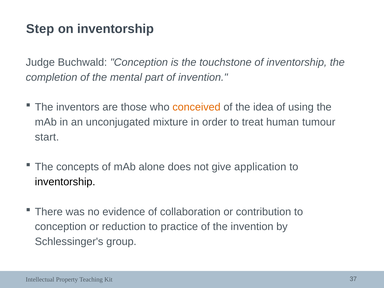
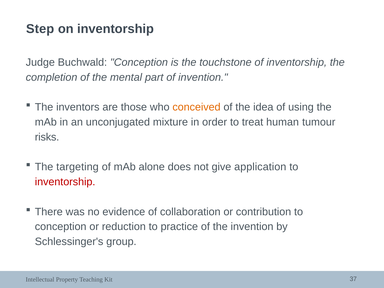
start: start -> risks
concepts: concepts -> targeting
inventorship at (65, 182) colour: black -> red
